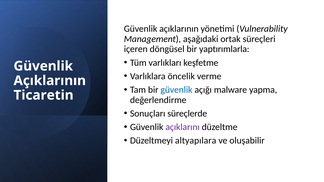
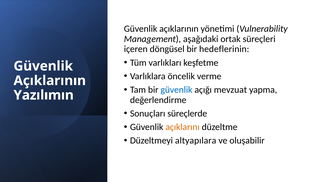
yaptırımlarla: yaptırımlarla -> hedeflerinin
malware: malware -> mevzuat
Ticaretin: Ticaretin -> Yazılımın
açıklarını colour: purple -> orange
